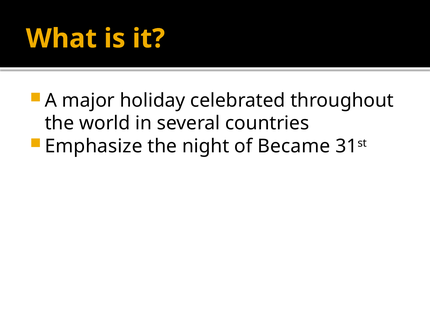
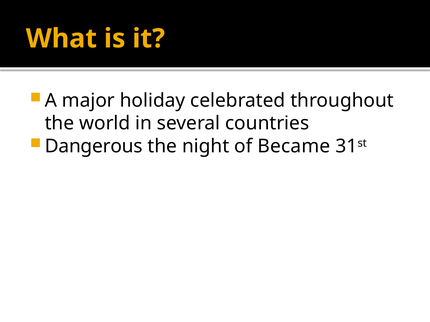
Emphasize: Emphasize -> Dangerous
